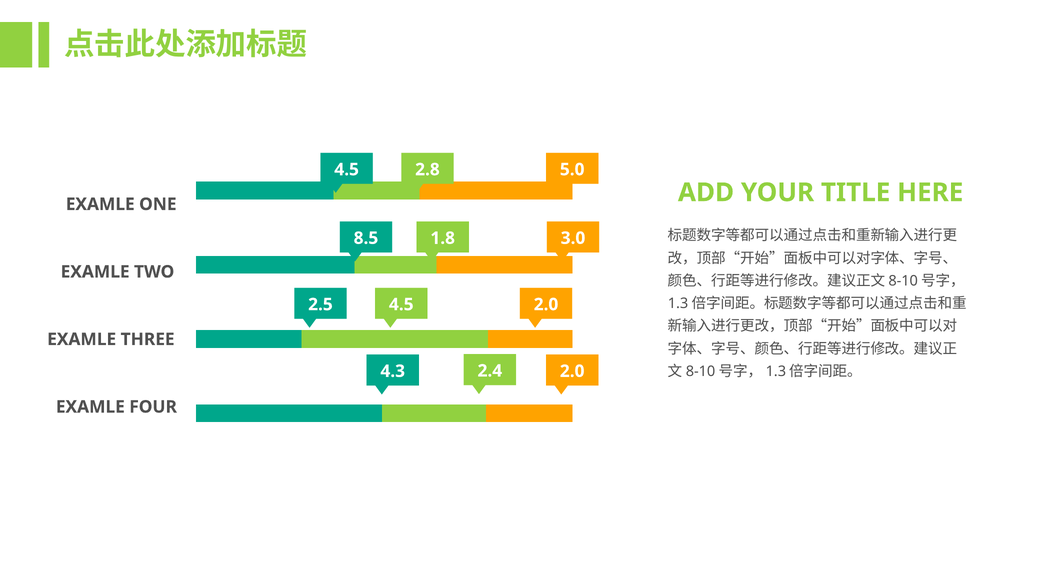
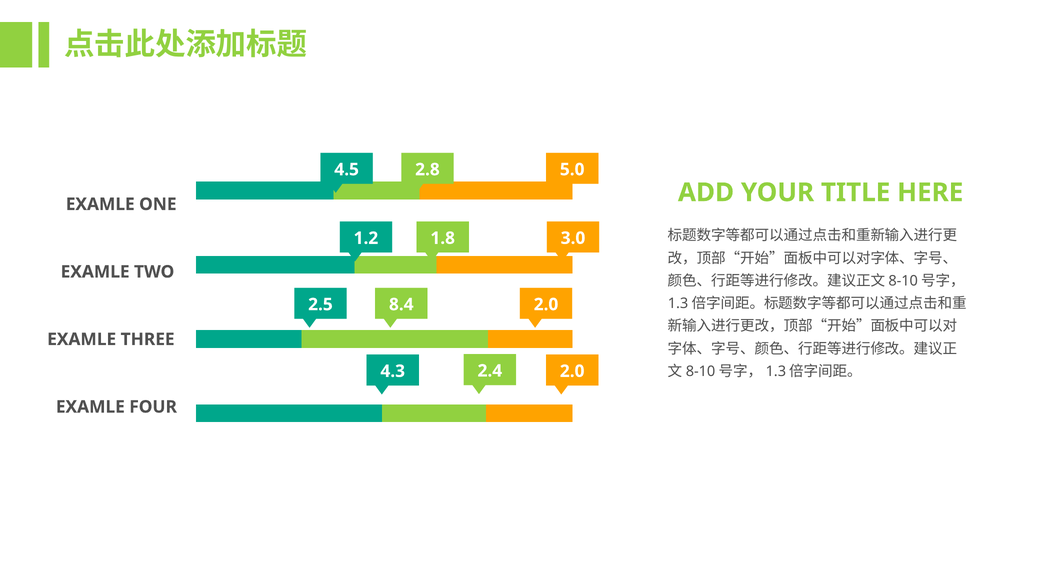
8.5: 8.5 -> 1.2
2.5 4.5: 4.5 -> 8.4
